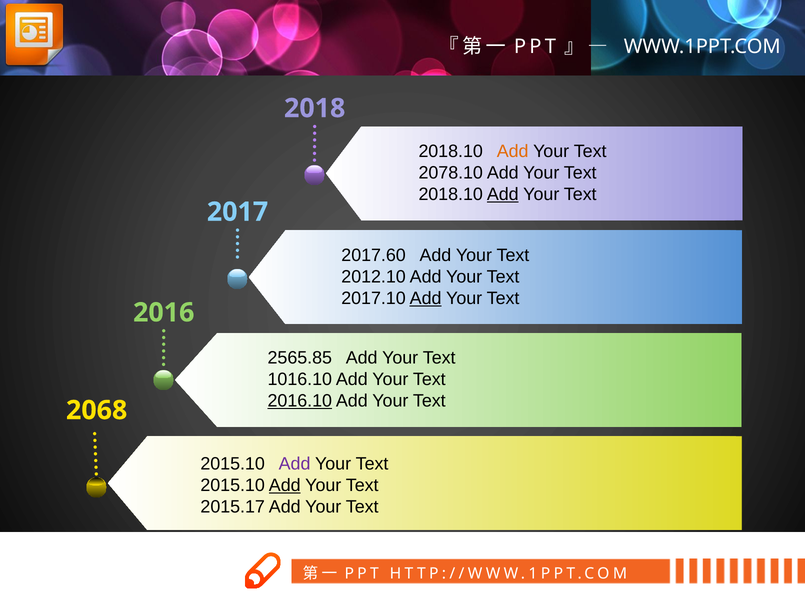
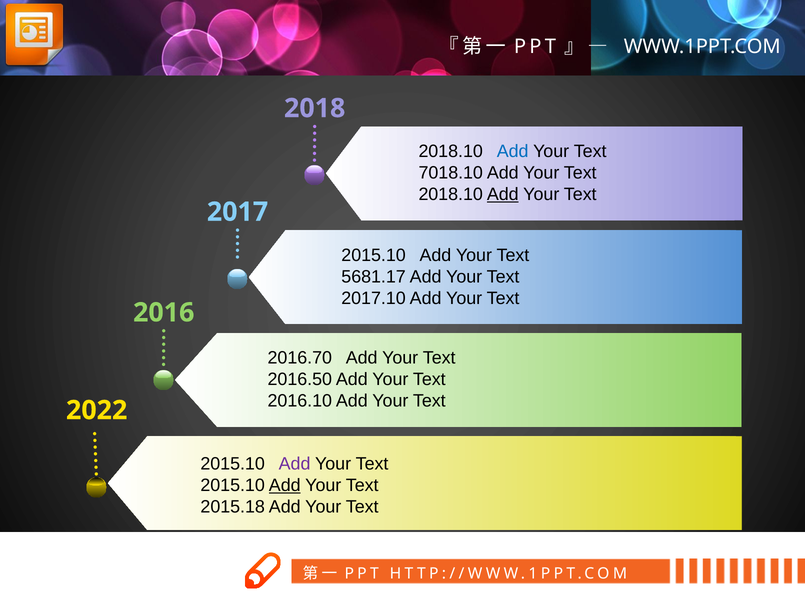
Add at (513, 151) colour: orange -> blue
2078.10: 2078.10 -> 7018.10
2017.60 at (374, 255): 2017.60 -> 2015.10
2012.10: 2012.10 -> 5681.17
Add at (426, 298) underline: present -> none
2565.85: 2565.85 -> 2016.70
1016.10: 1016.10 -> 2016.50
2016.10 underline: present -> none
2068: 2068 -> 2022
2015.17: 2015.17 -> 2015.18
